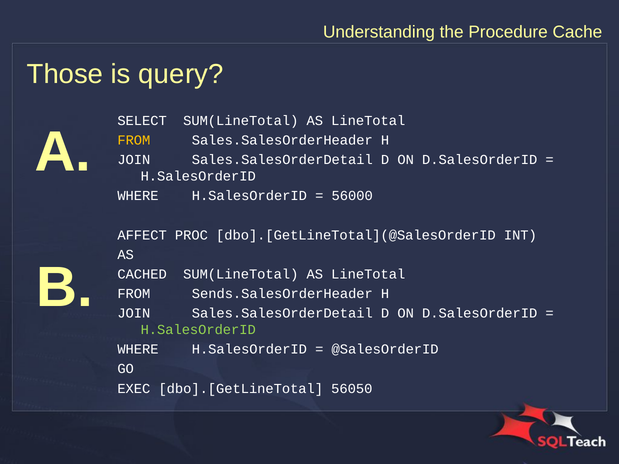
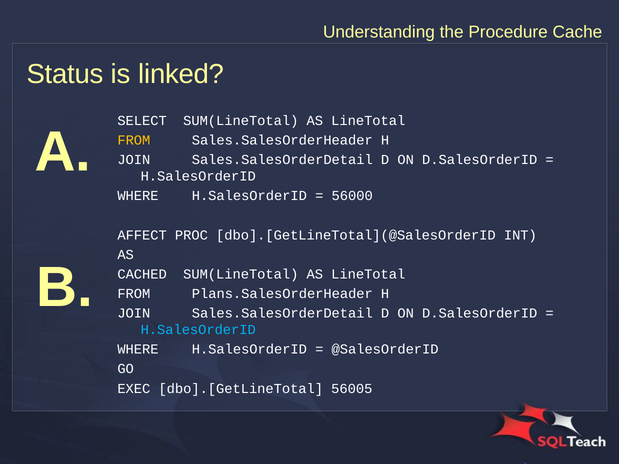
Those: Those -> Status
query: query -> linked
Sends.SalesOrderHeader: Sends.SalesOrderHeader -> Plans.SalesOrderHeader
H.SalesOrderID at (198, 330) colour: light green -> light blue
56050: 56050 -> 56005
